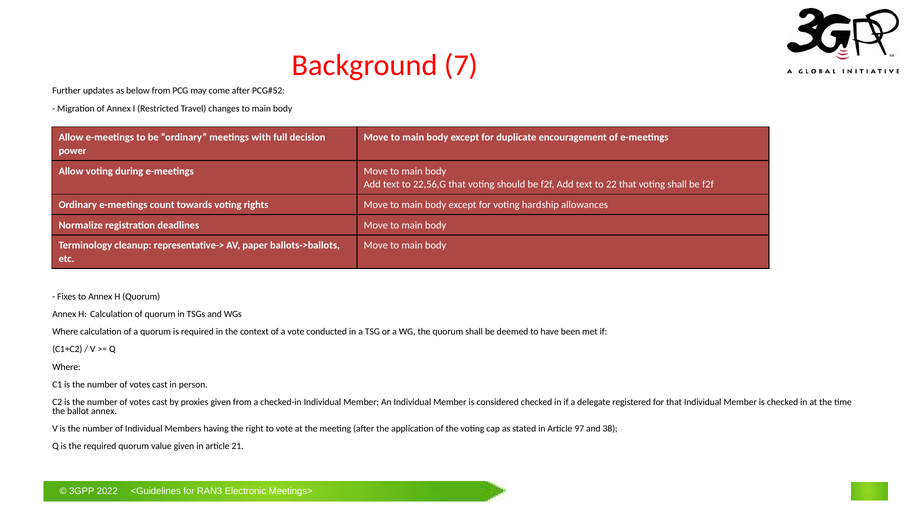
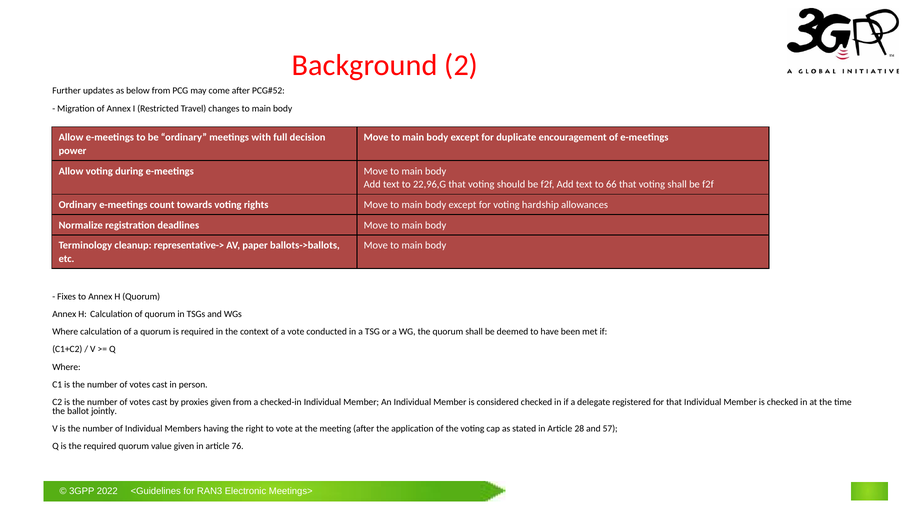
7: 7 -> 2
22,56,G: 22,56,G -> 22,96,G
22: 22 -> 66
ballot annex: annex -> jointly
97: 97 -> 28
38: 38 -> 57
21: 21 -> 76
